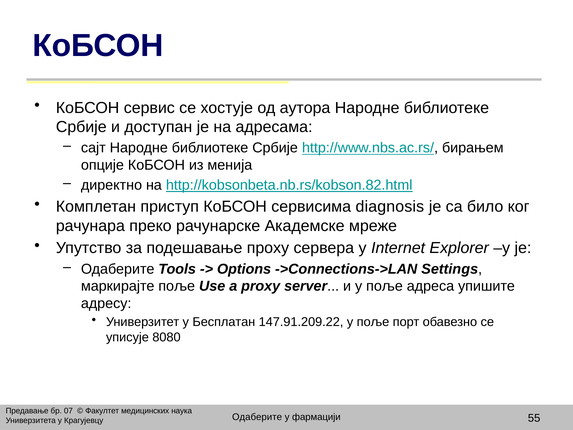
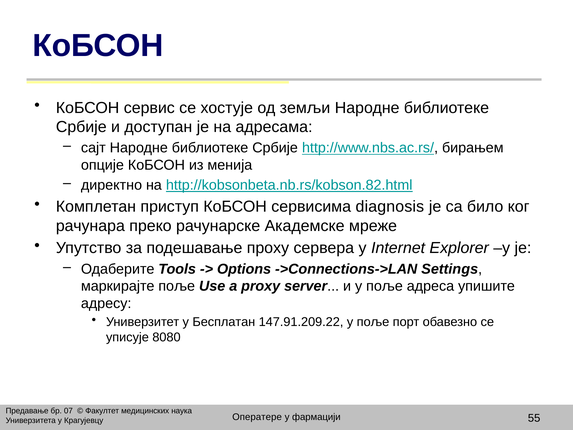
аутора: аутора -> земљи
Одаберите at (257, 417): Одаберите -> Оператере
